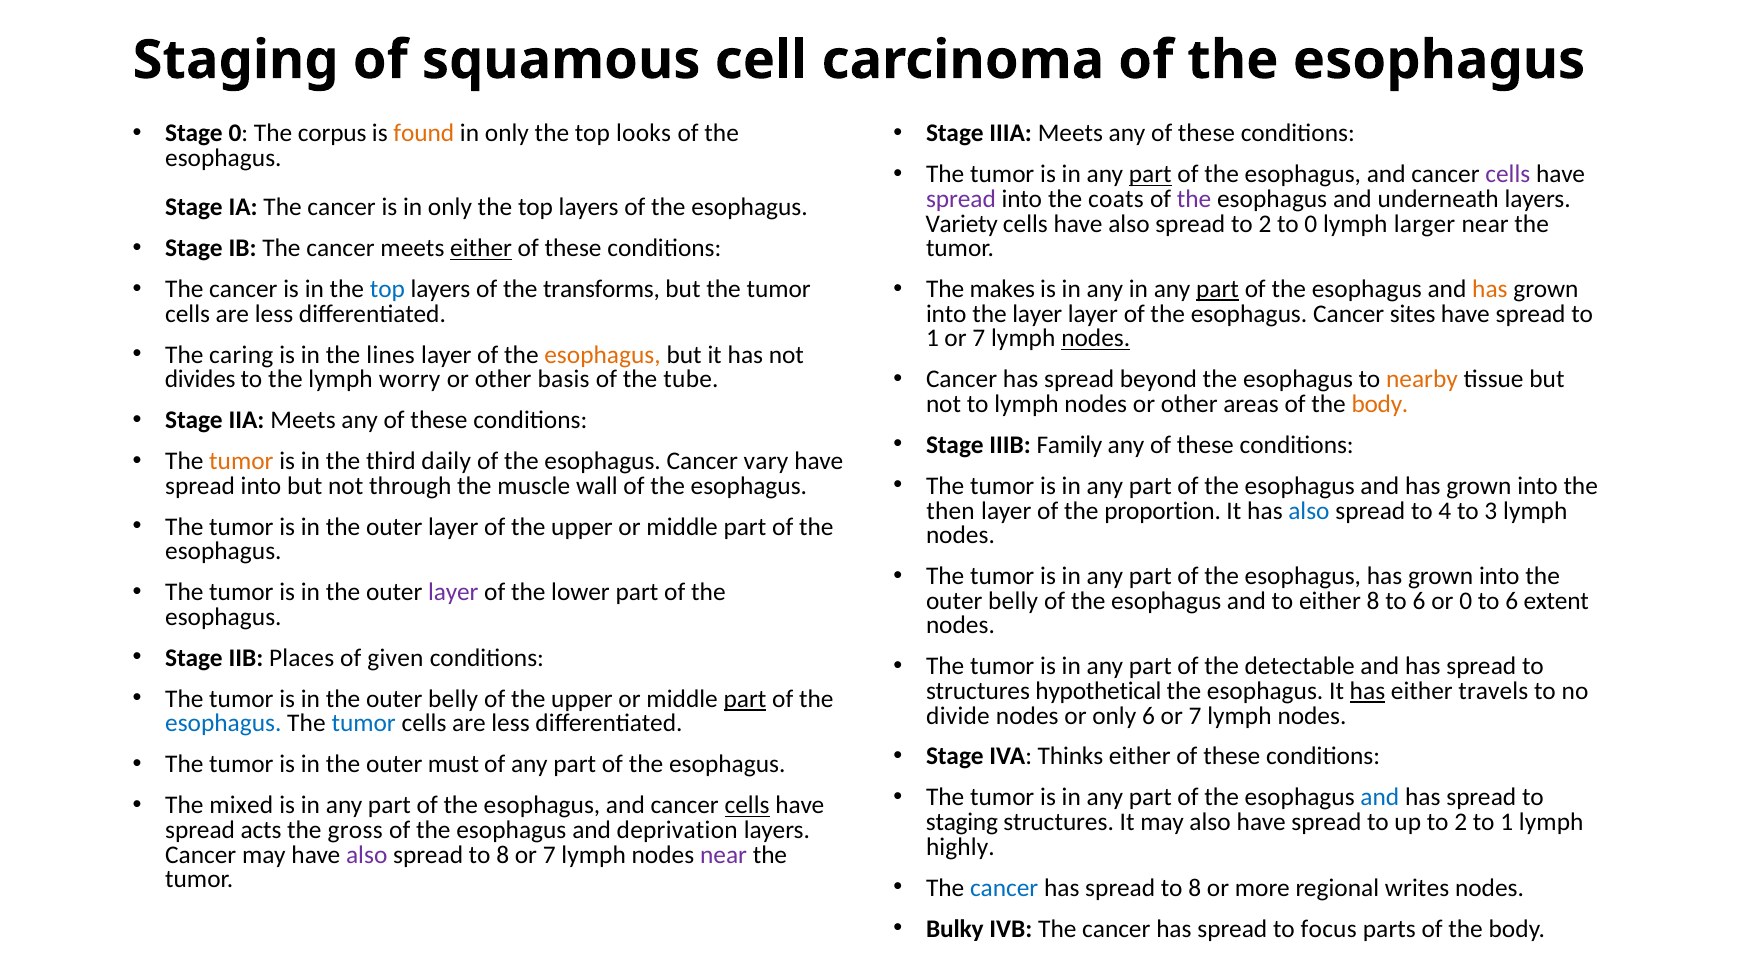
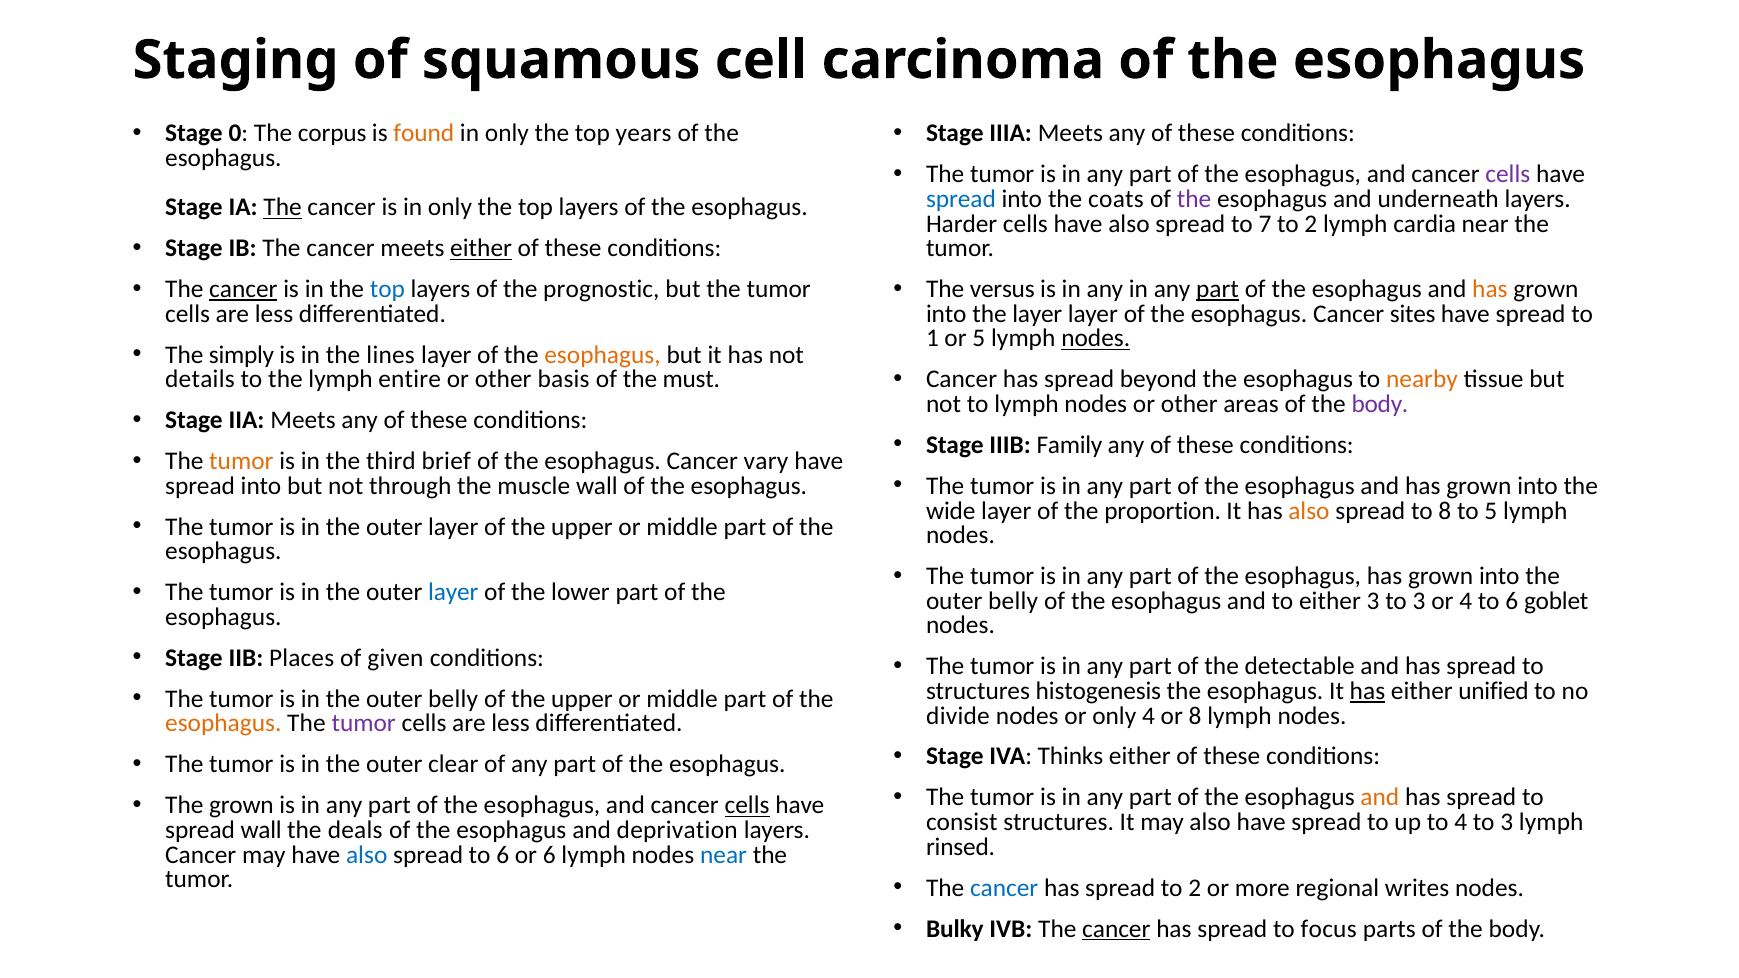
looks: looks -> years
part at (1150, 175) underline: present -> none
spread at (961, 199) colour: purple -> blue
The at (283, 208) underline: none -> present
Variety: Variety -> Harder
spread to 2: 2 -> 7
0 at (1311, 224): 0 -> 2
larger: larger -> cardia
cancer at (243, 289) underline: none -> present
transforms: transforms -> prognostic
makes: makes -> versus
1 or 7: 7 -> 5
caring: caring -> simply
divides: divides -> details
worry: worry -> entire
tube: tube -> must
body at (1380, 404) colour: orange -> purple
daily: daily -> brief
then: then -> wide
also at (1309, 511) colour: blue -> orange
to 4: 4 -> 8
to 3: 3 -> 5
layer at (453, 593) colour: purple -> blue
either 8: 8 -> 3
6 at (1419, 601): 6 -> 3
or 0: 0 -> 4
extent: extent -> goblet
hypothetical: hypothetical -> histogenesis
travels: travels -> unified
part at (745, 699) underline: present -> none
only 6: 6 -> 4
7 at (1195, 716): 7 -> 8
esophagus at (223, 724) colour: blue -> orange
tumor at (364, 724) colour: blue -> purple
must: must -> clear
and at (1380, 798) colour: blue -> orange
The mixed: mixed -> grown
staging at (962, 822): staging -> consist
up to 2: 2 -> 4
1 at (1507, 822): 1 -> 3
spread acts: acts -> wall
gross: gross -> deals
highly: highly -> rinsed
also at (367, 855) colour: purple -> blue
8 at (503, 855): 8 -> 6
7 at (549, 855): 7 -> 6
near at (724, 855) colour: purple -> blue
has spread to 8: 8 -> 2
cancer at (1116, 929) underline: none -> present
